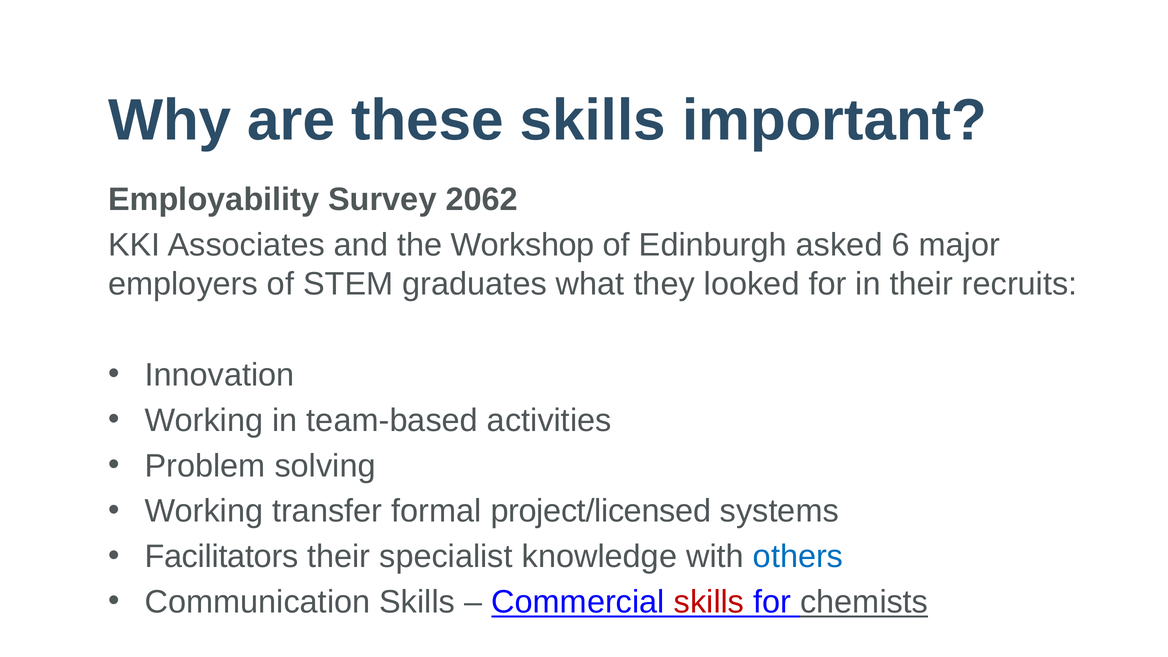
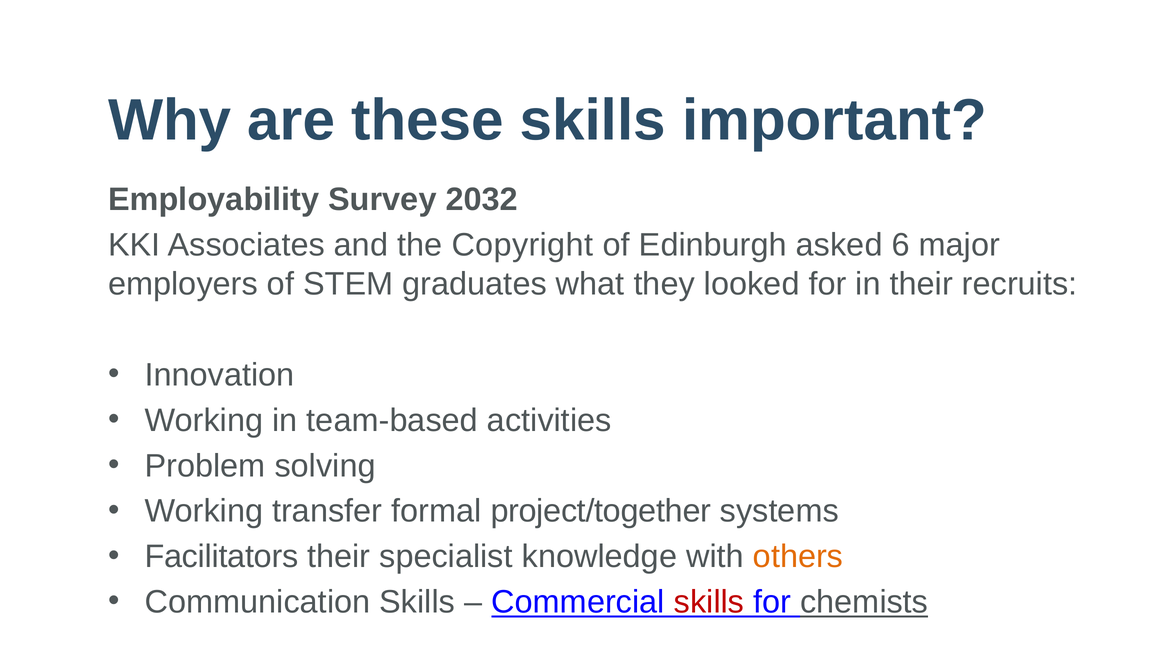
2062: 2062 -> 2032
Workshop: Workshop -> Copyright
project/licensed: project/licensed -> project/together
others colour: blue -> orange
